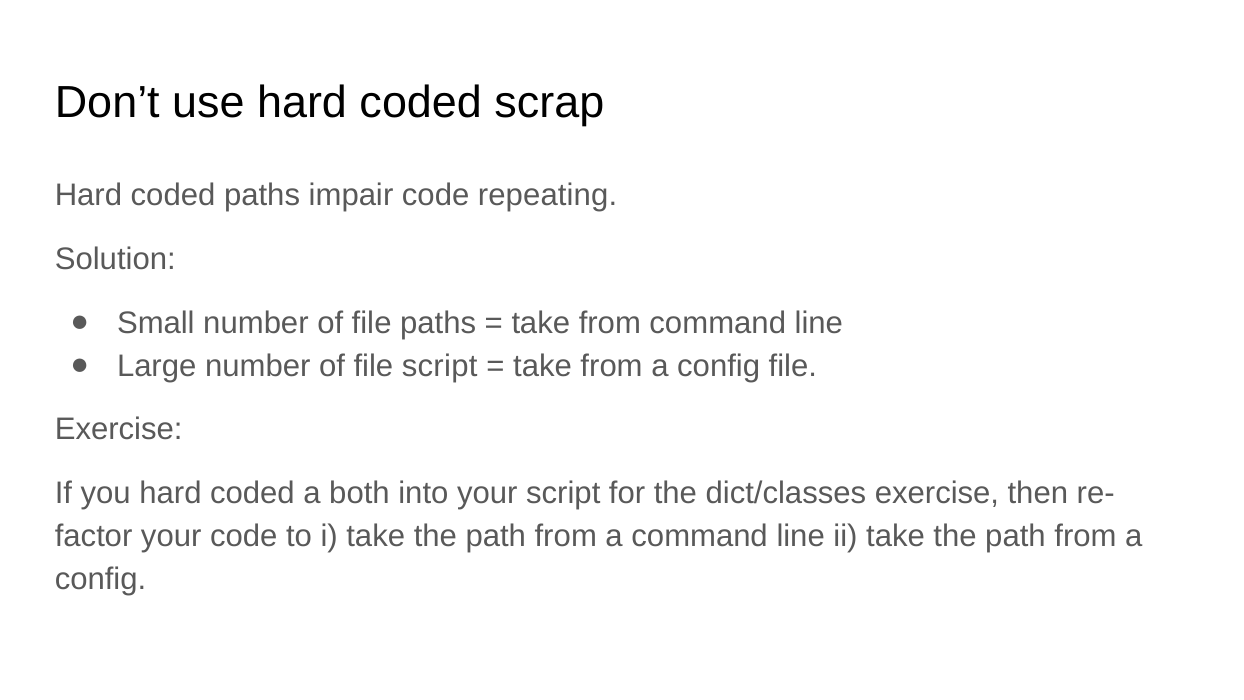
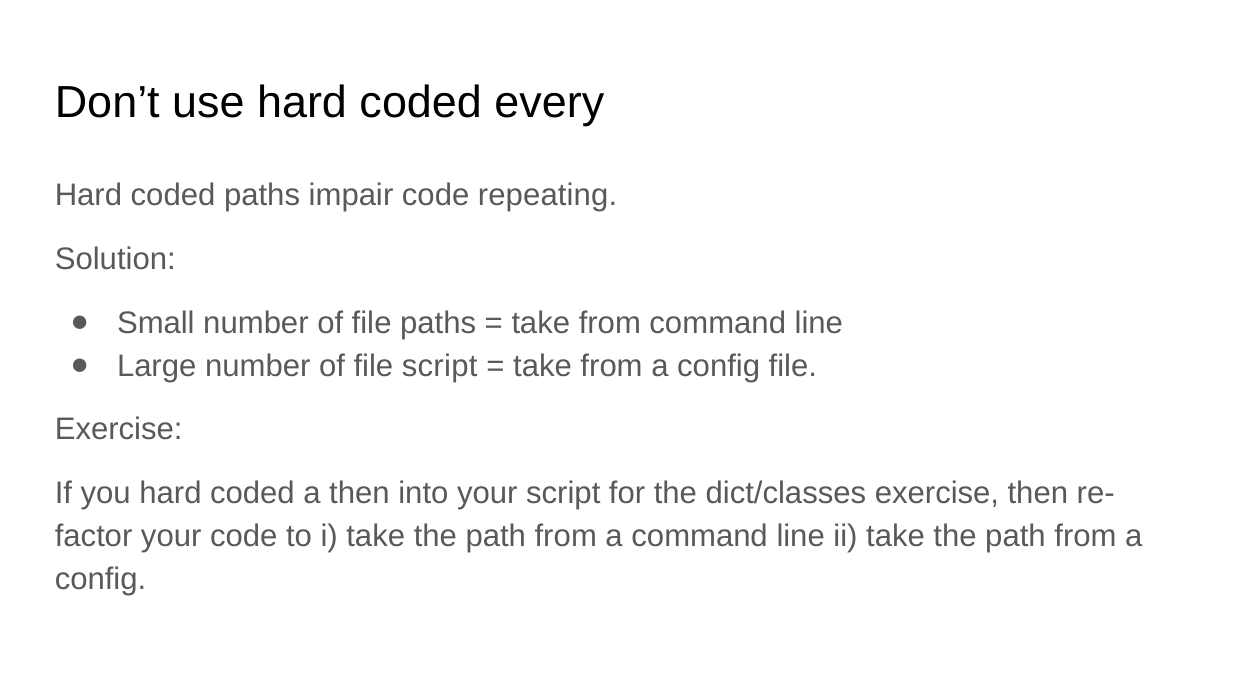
scrap: scrap -> every
a both: both -> then
